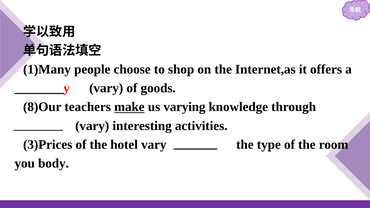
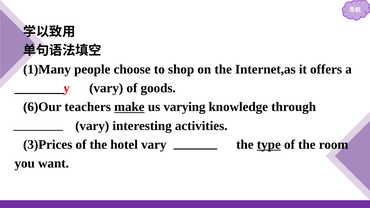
8)Our: 8)Our -> 6)Our
type underline: none -> present
body: body -> want
